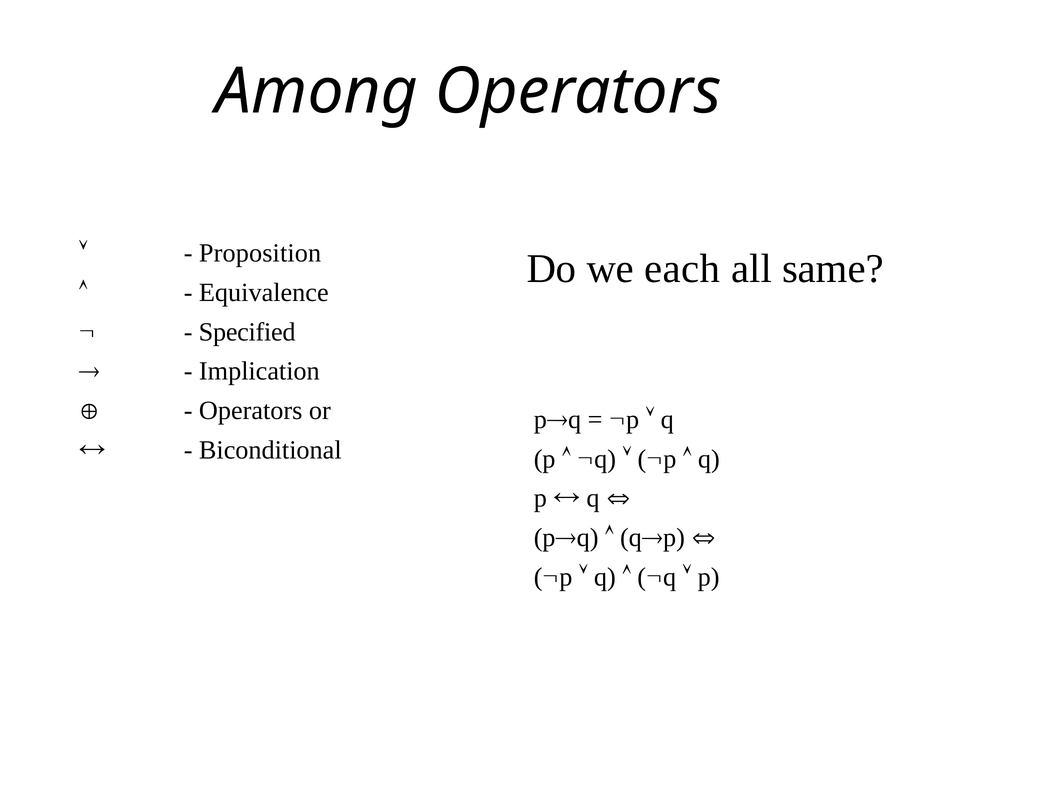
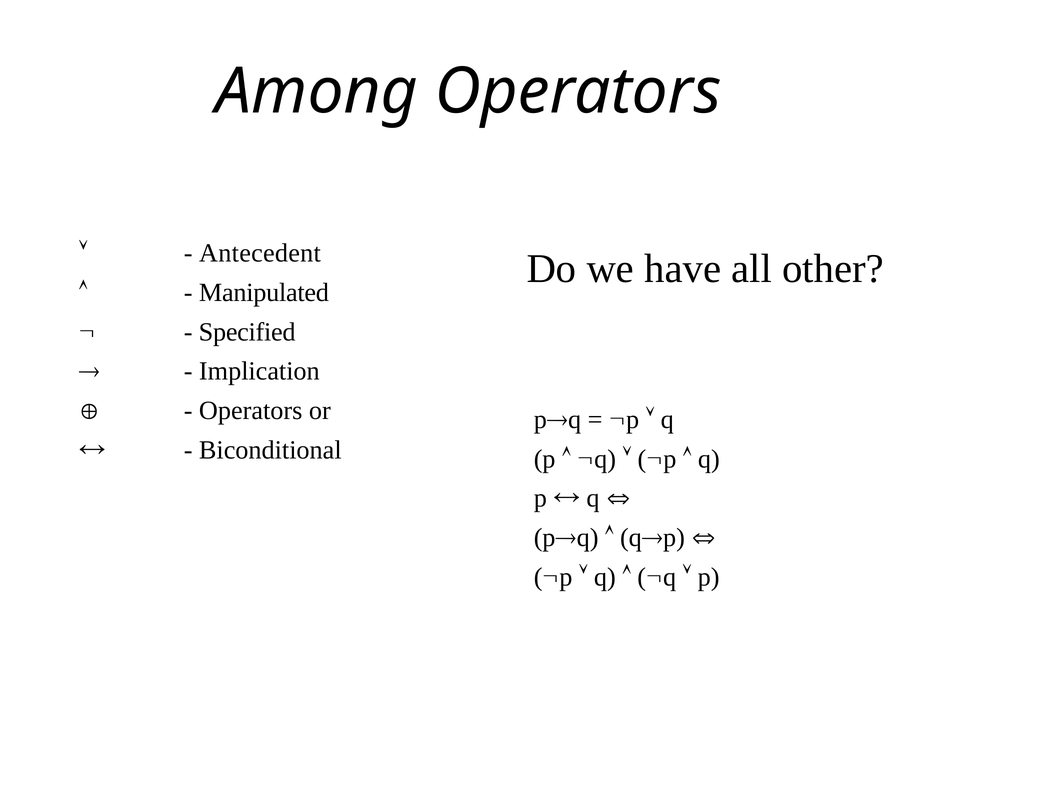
Proposition: Proposition -> Antecedent
each: each -> have
same: same -> other
Equivalence: Equivalence -> Manipulated
